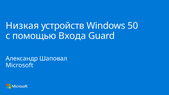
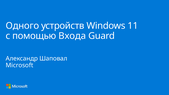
Низкая: Низкая -> Одного
50: 50 -> 11
